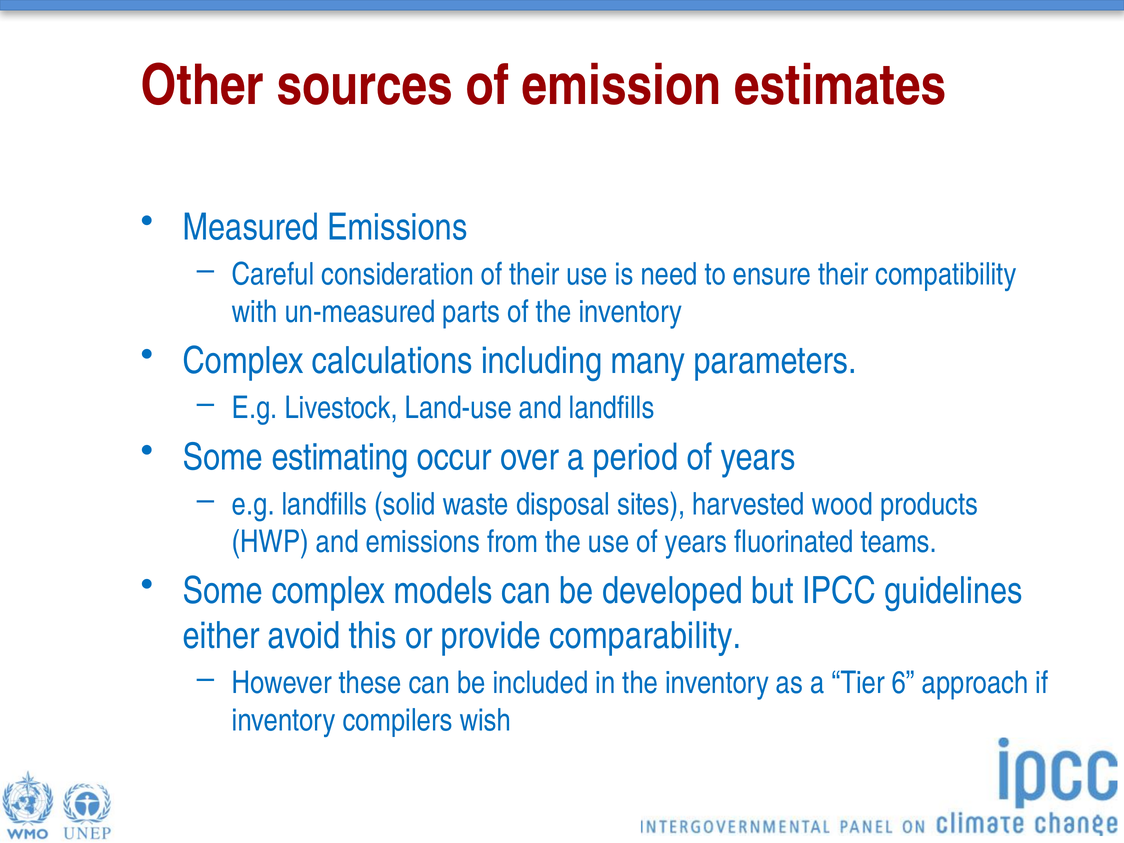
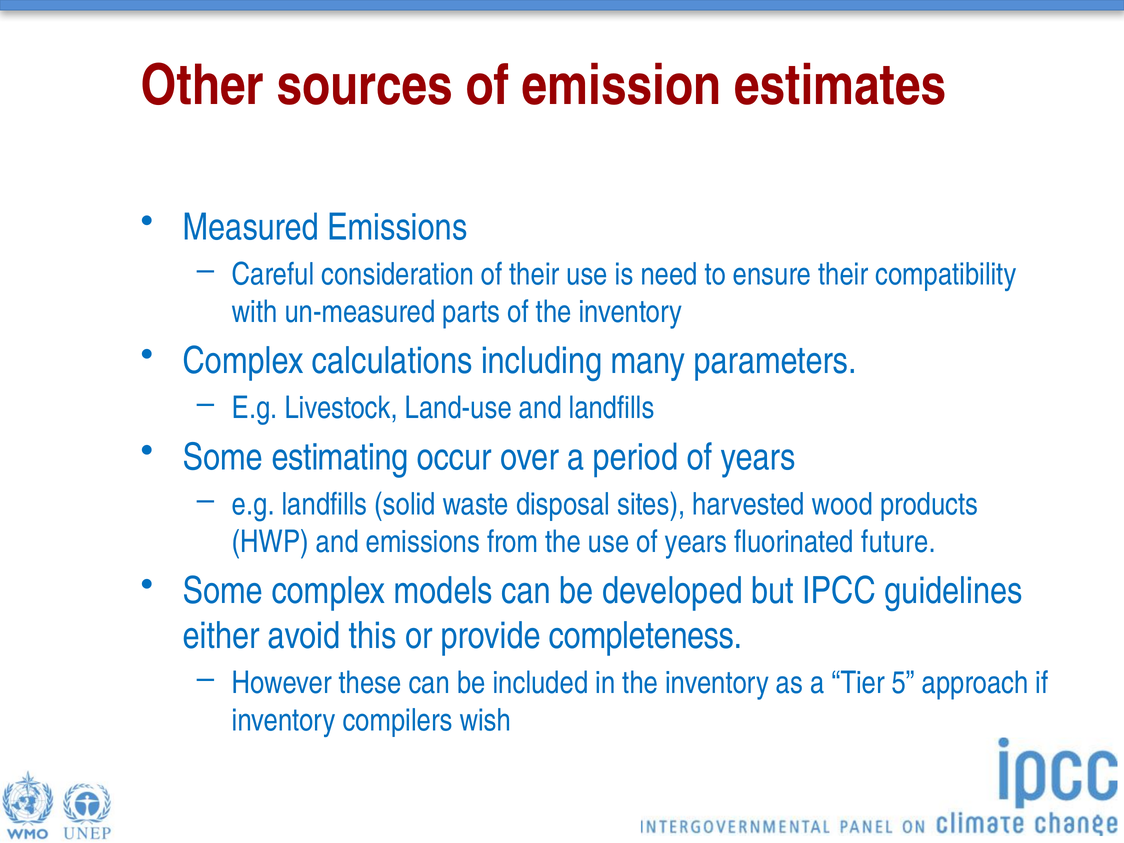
teams: teams -> future
comparability: comparability -> completeness
6: 6 -> 5
